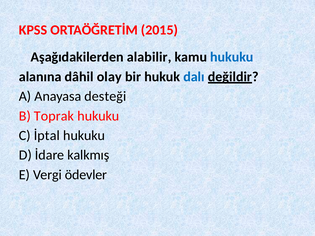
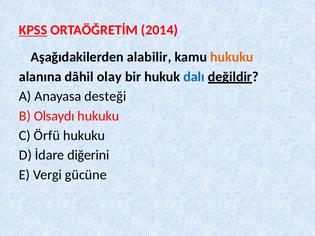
KPSS underline: none -> present
2015: 2015 -> 2014
hukuku at (232, 57) colour: blue -> orange
Toprak: Toprak -> Olsaydı
İptal: İptal -> Örfü
kalkmış: kalkmış -> diğerini
ödevler: ödevler -> gücüne
